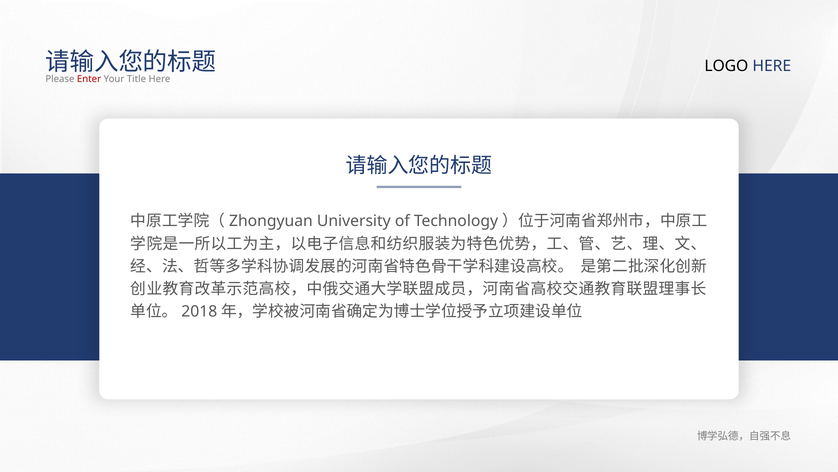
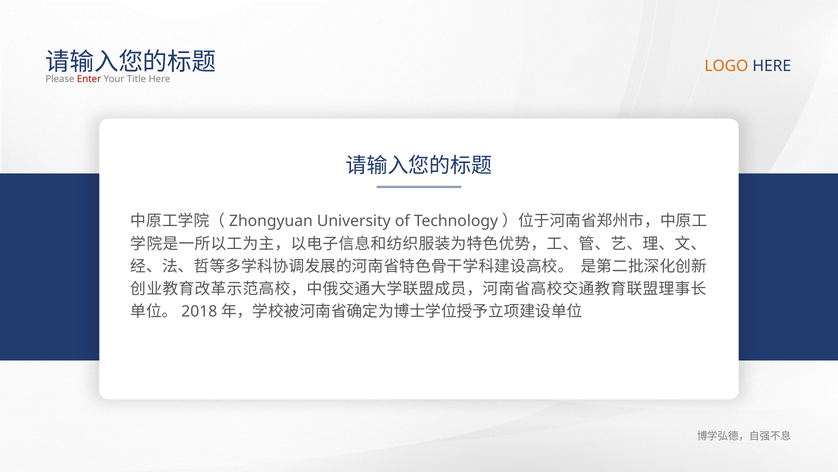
LOGO colour: black -> orange
